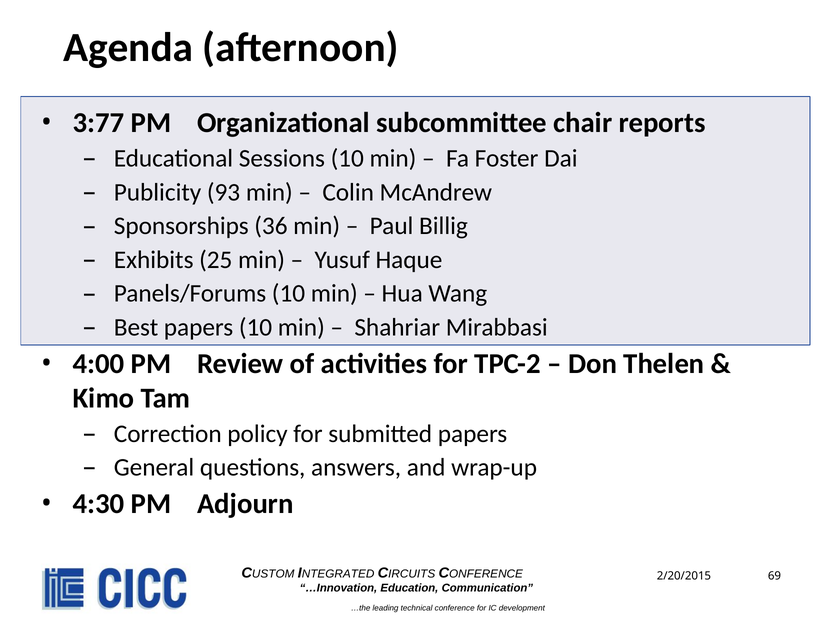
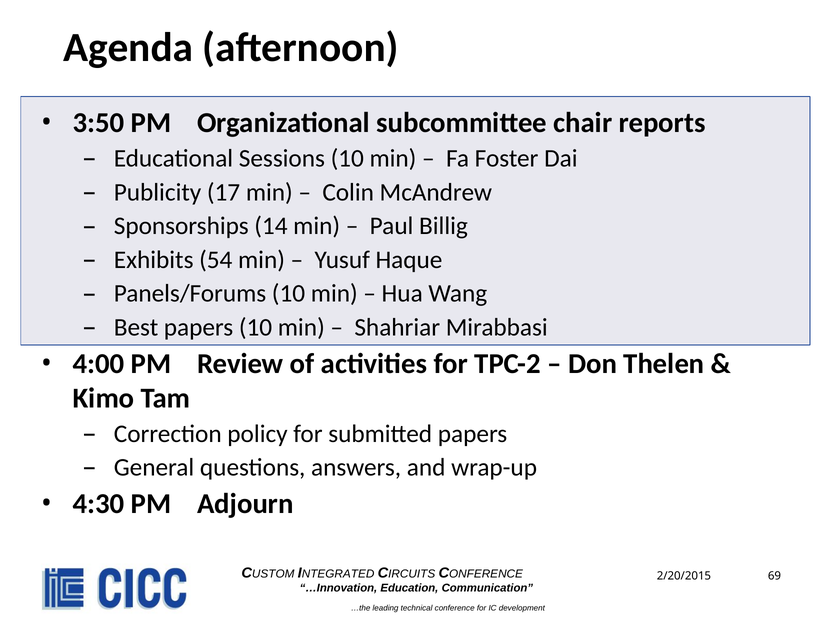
3:77: 3:77 -> 3:50
93: 93 -> 17
36: 36 -> 14
25: 25 -> 54
